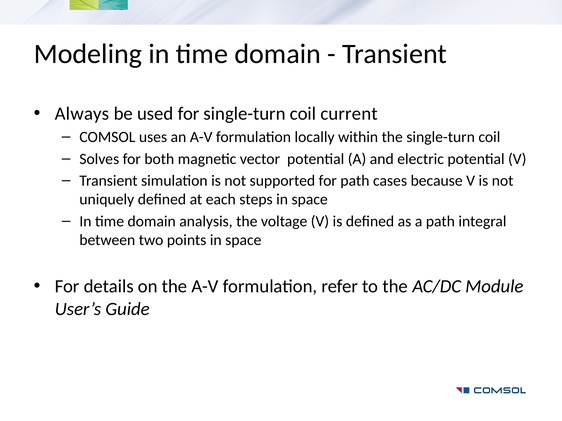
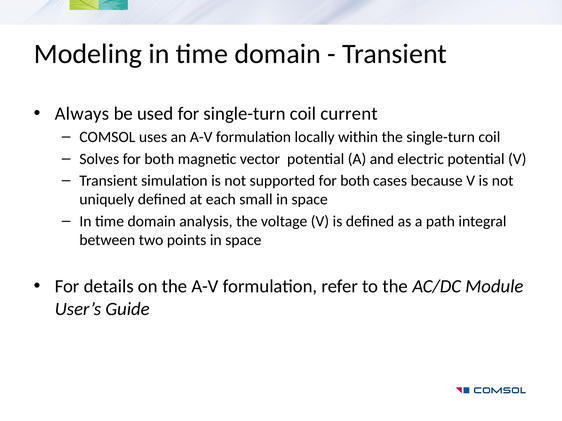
supported for path: path -> both
steps: steps -> small
